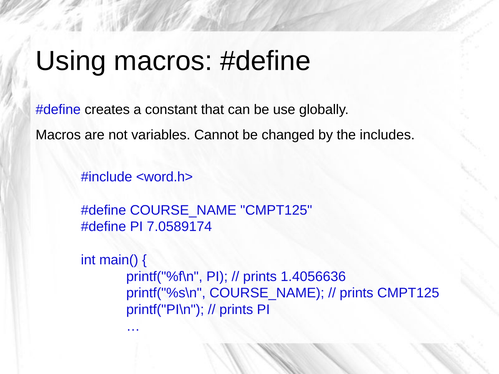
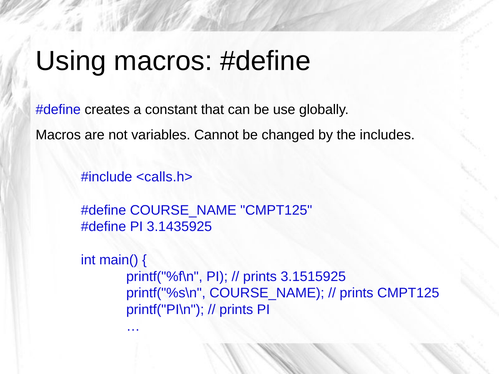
<word.h>: <word.h> -> <calls.h>
7.0589174: 7.0589174 -> 3.1435925
1.4056636: 1.4056636 -> 3.1515925
